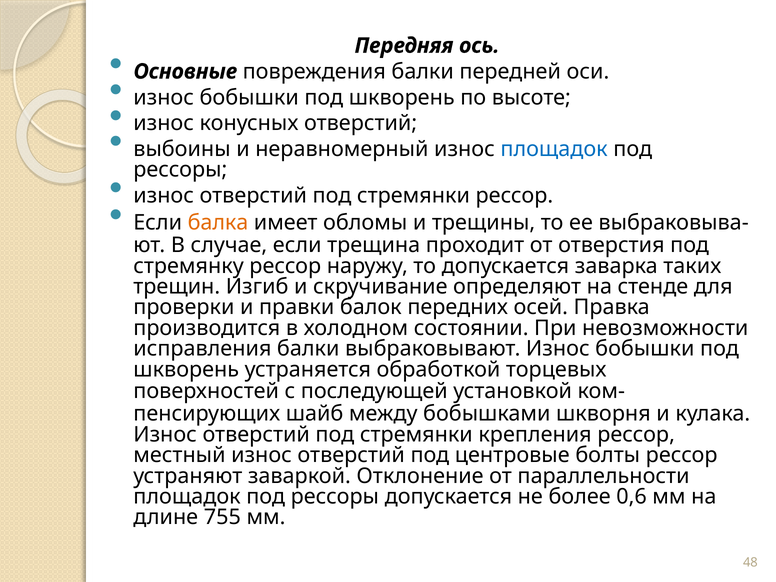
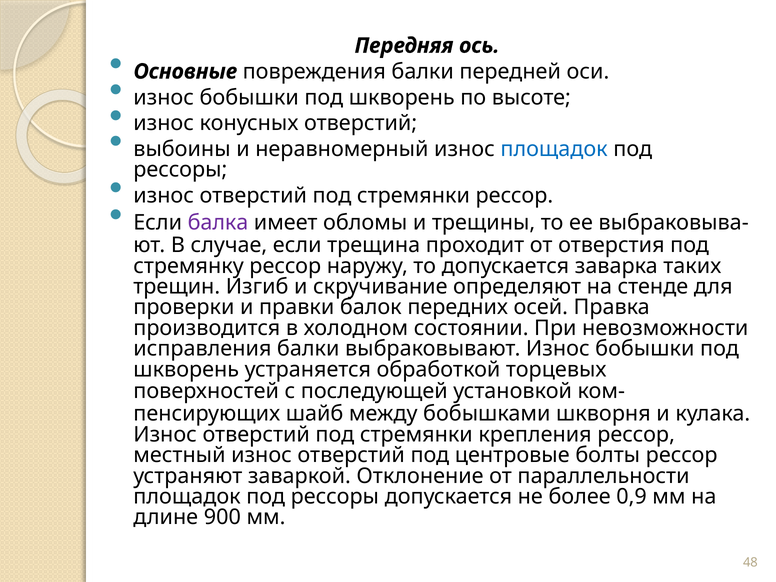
балка colour: orange -> purple
0,6: 0,6 -> 0,9
755: 755 -> 900
